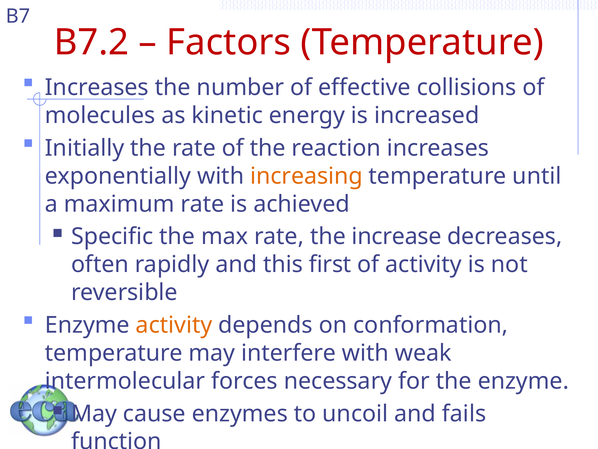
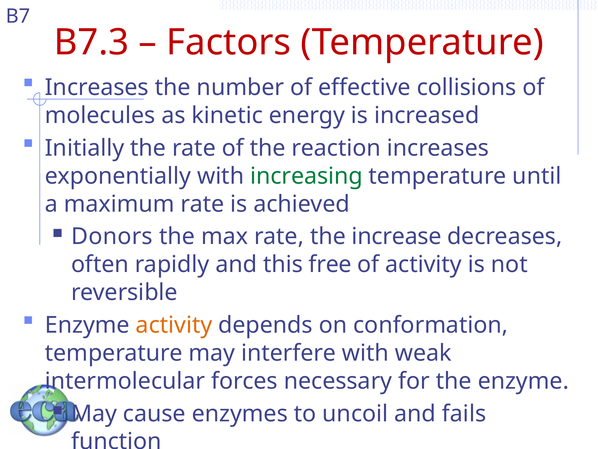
B7.2: B7.2 -> B7.3
increasing colour: orange -> green
Specific: Specific -> Donors
first: first -> free
